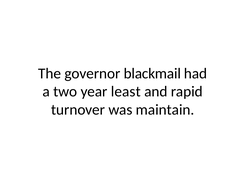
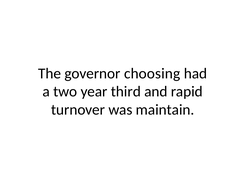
blackmail: blackmail -> choosing
least: least -> third
